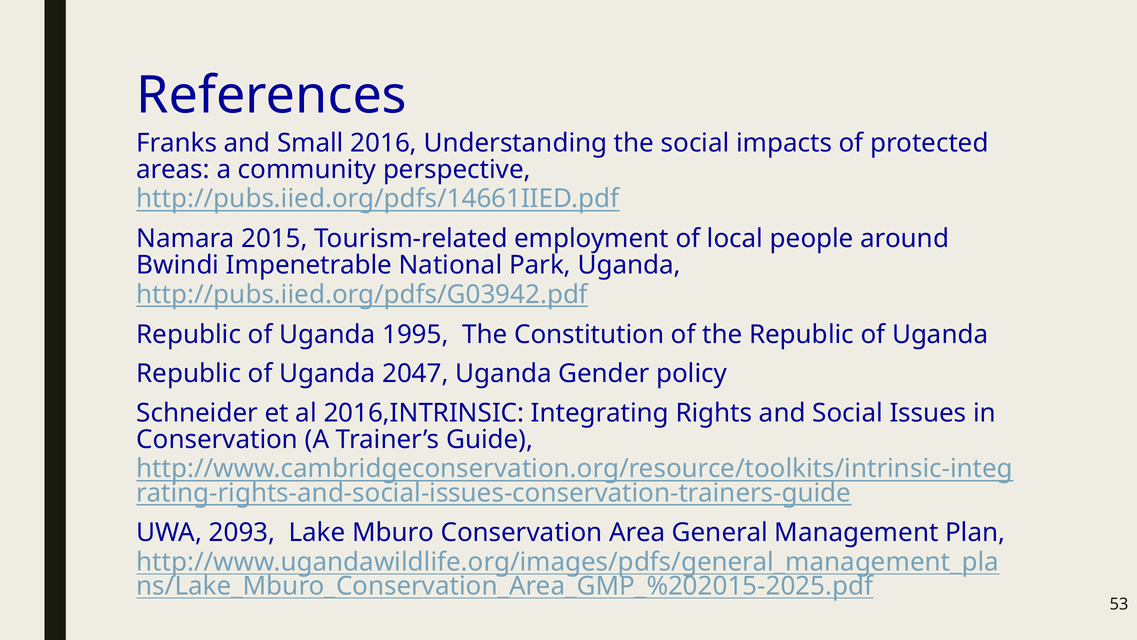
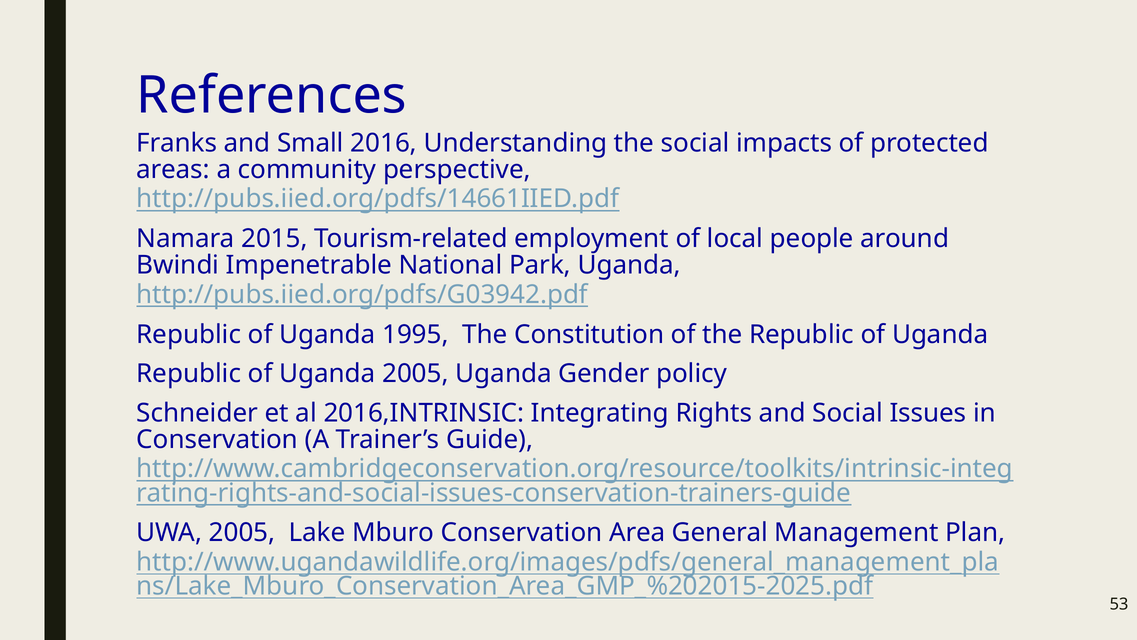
Uganda 2047: 2047 -> 2005
UWA 2093: 2093 -> 2005
